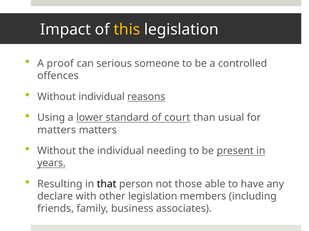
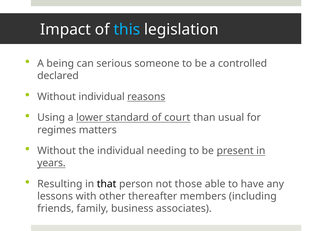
this colour: yellow -> light blue
proof: proof -> being
offences: offences -> declared
matters at (57, 130): matters -> regimes
declare: declare -> lessons
other legislation: legislation -> thereafter
